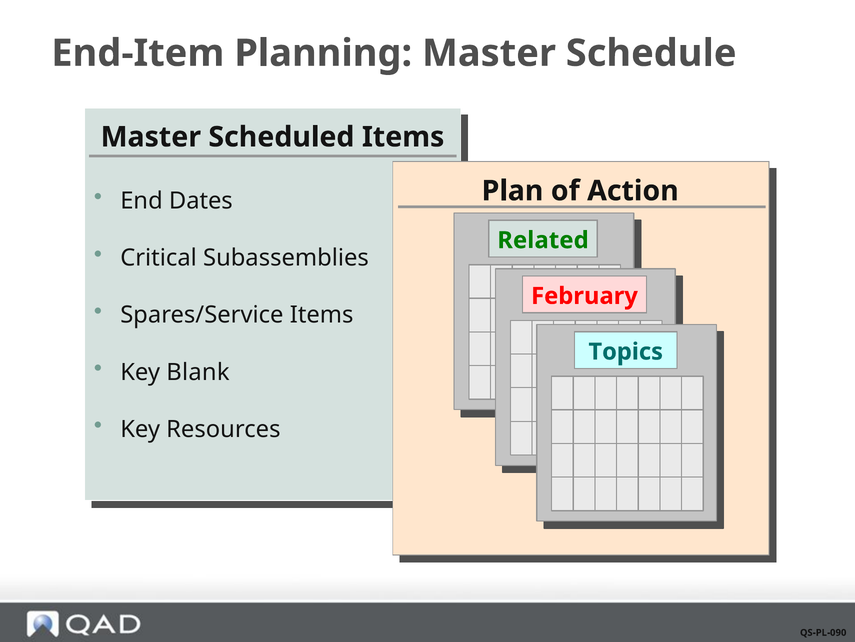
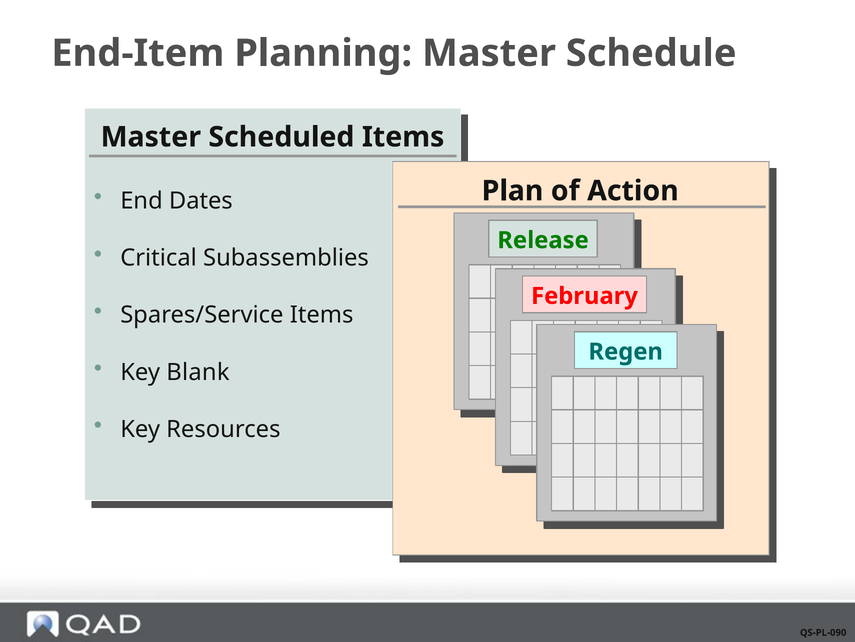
Related: Related -> Release
Topics: Topics -> Regen
